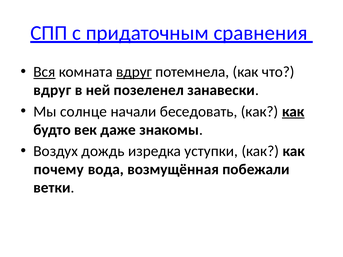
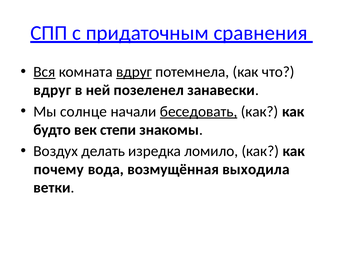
беседовать underline: none -> present
как at (293, 112) underline: present -> none
даже: даже -> степи
дождь: дождь -> делать
уступки: уступки -> ломило
побежали: побежали -> выходила
